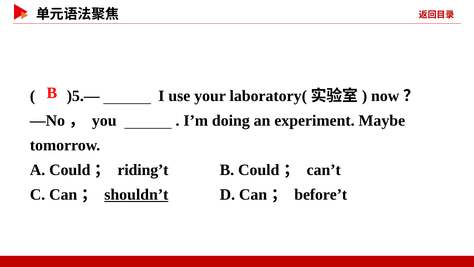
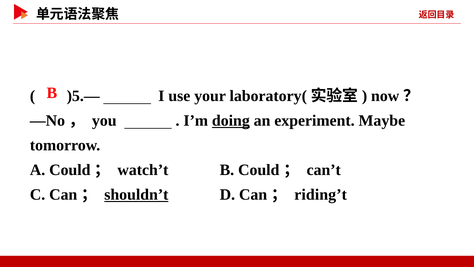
doing underline: none -> present
riding’t: riding’t -> watch’t
before’t: before’t -> riding’t
